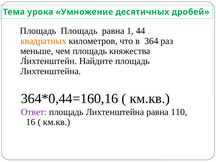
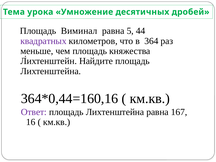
Площадь Площадь: Площадь -> Виминал
1: 1 -> 5
квадратных colour: orange -> purple
110: 110 -> 167
